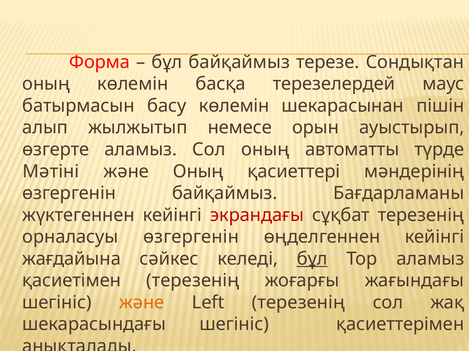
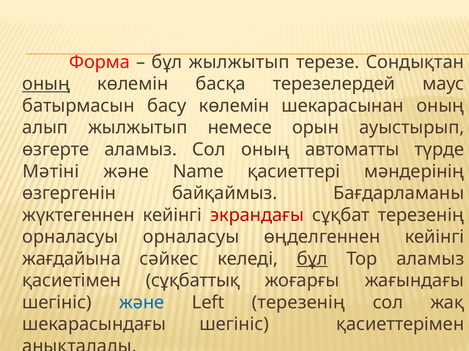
бұл байқаймыз: байқаймыз -> жылжытып
оның at (46, 84) underline: none -> present
шекарасынан пішін: пішін -> оның
және Оның: Оның -> Name
орналасуы өзгергенін: өзгергенін -> орналасуы
қасиетімен терезенің: терезенің -> сұқбаттық
және at (142, 303) colour: orange -> blue
